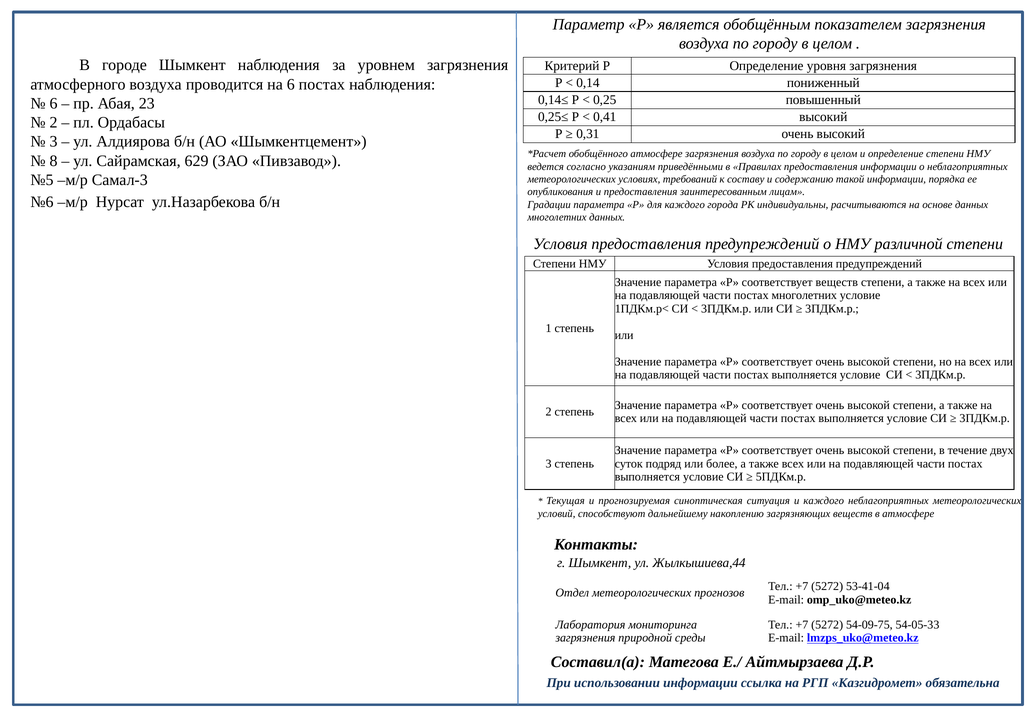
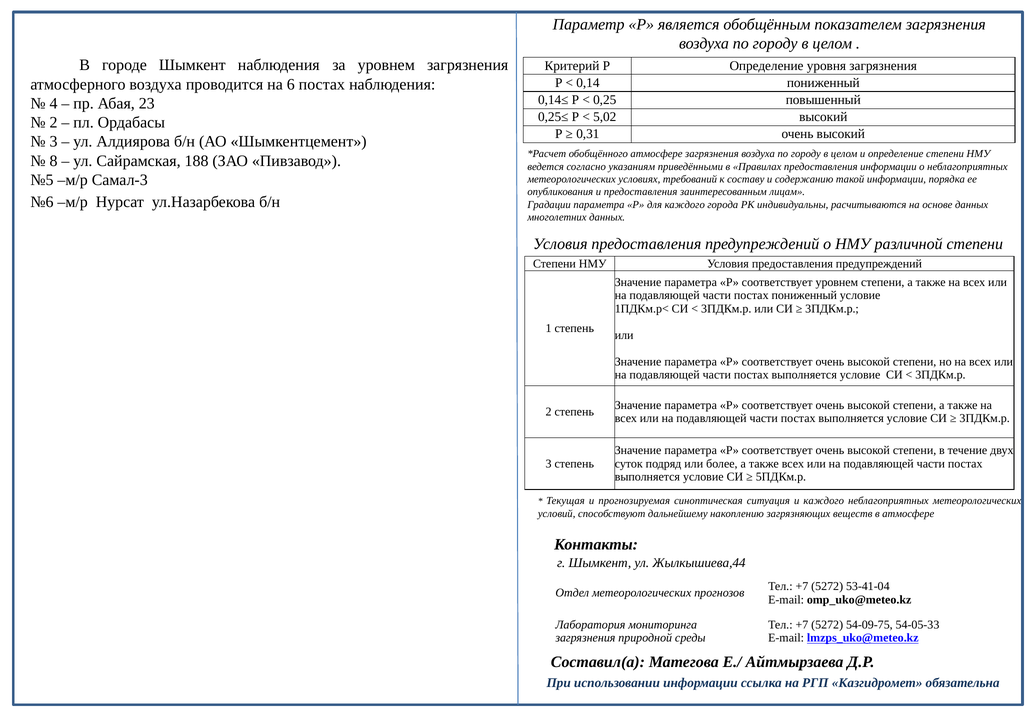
6 at (53, 103): 6 -> 4
0,41: 0,41 -> 5,02
629: 629 -> 188
соответствует веществ: веществ -> уровнем
постах многолетних: многолетних -> пониженный
